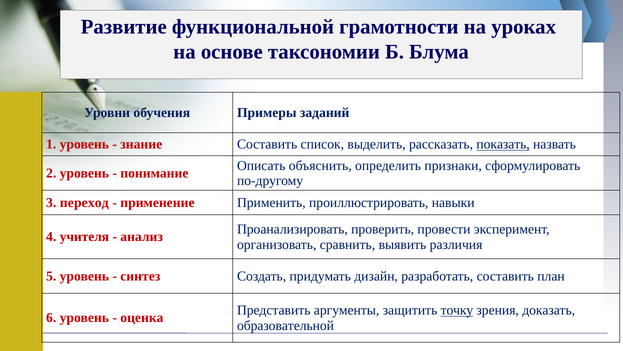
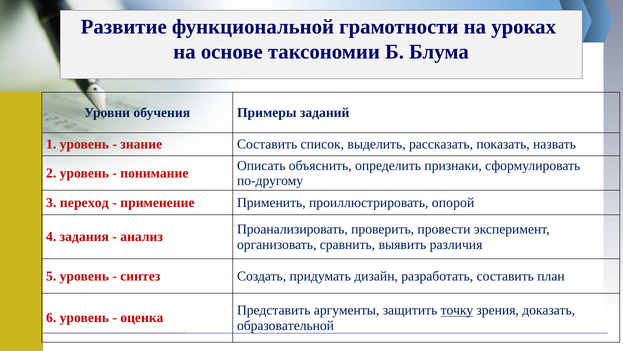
показать underline: present -> none
навыки: навыки -> опорой
учителя: учителя -> задания
